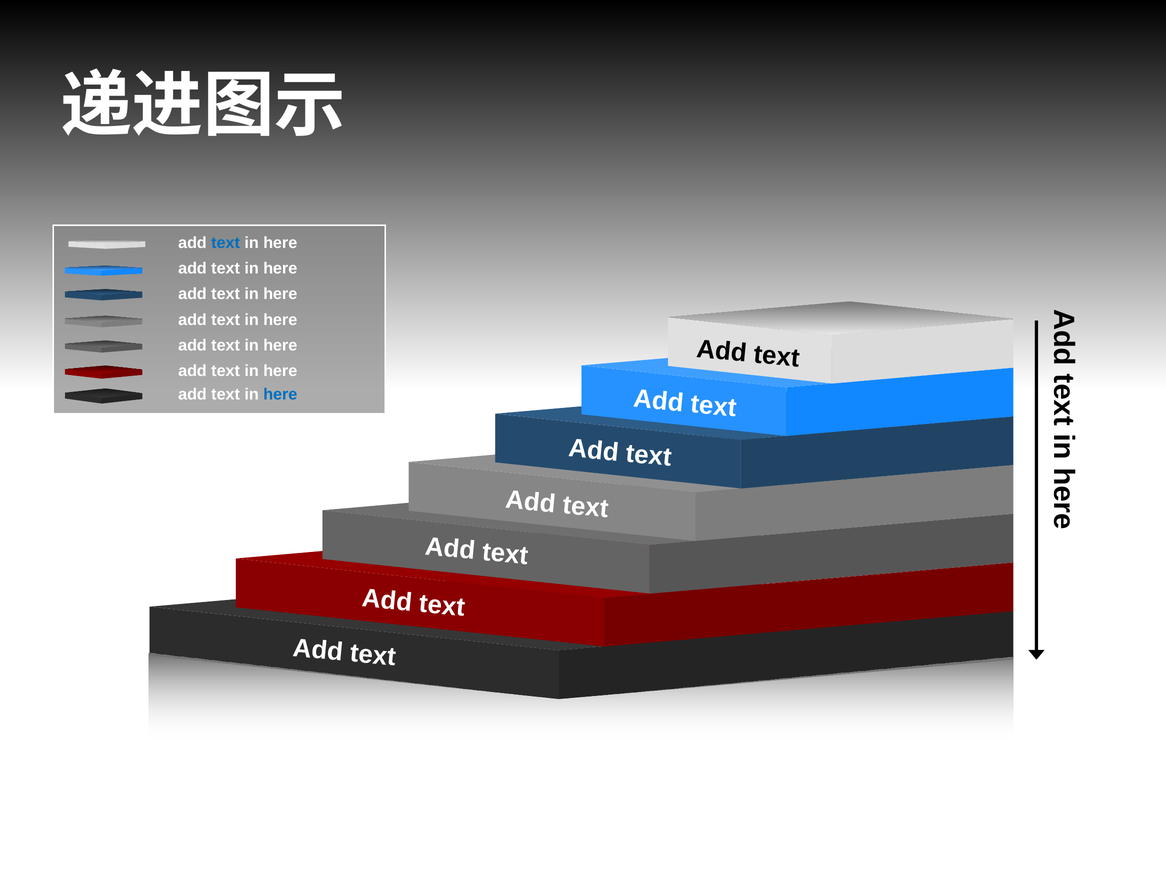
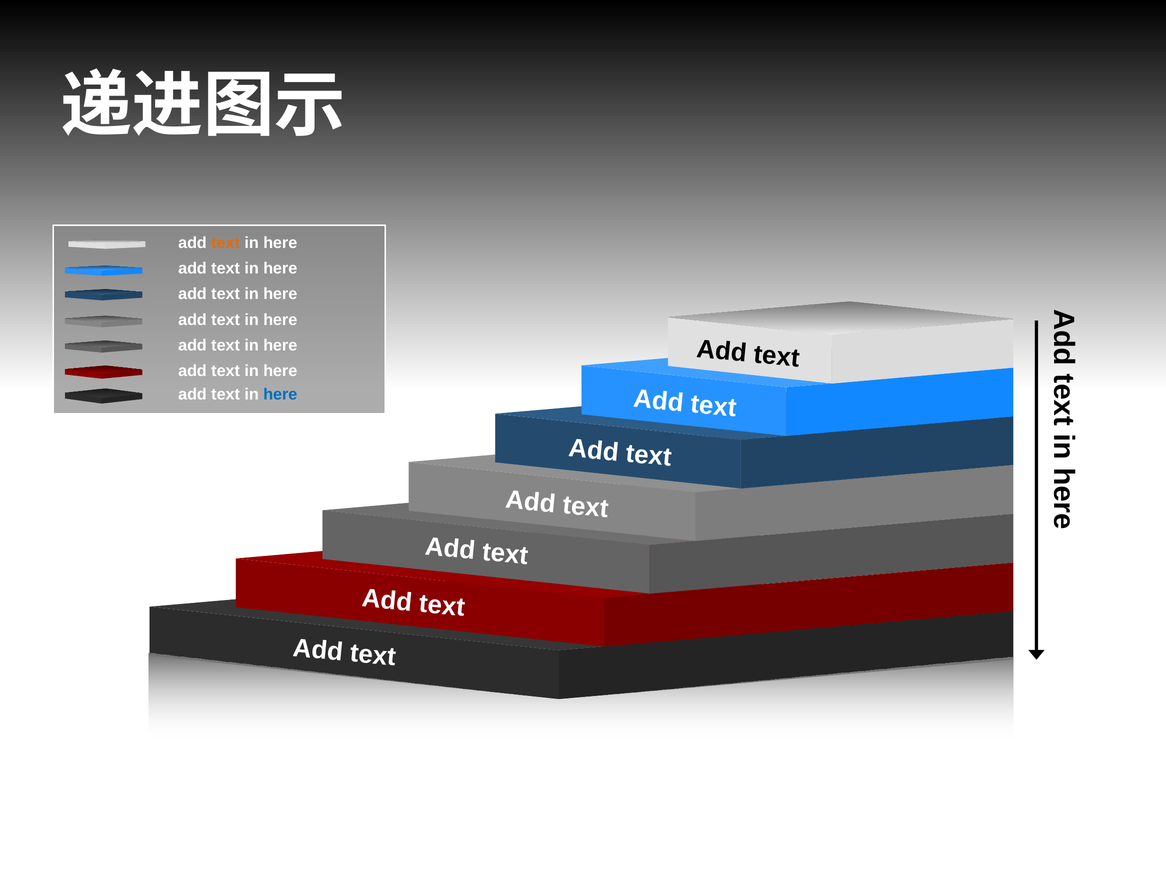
text at (226, 243) colour: blue -> orange
